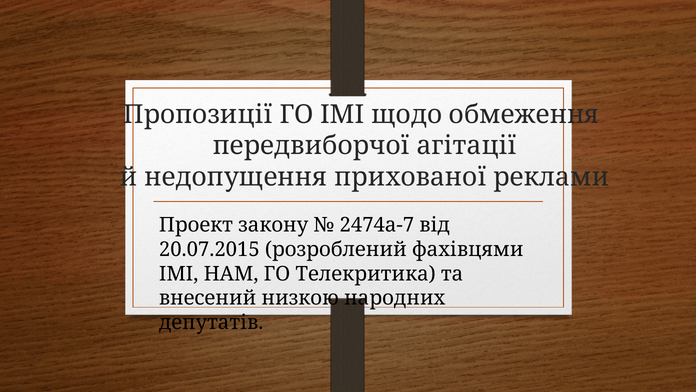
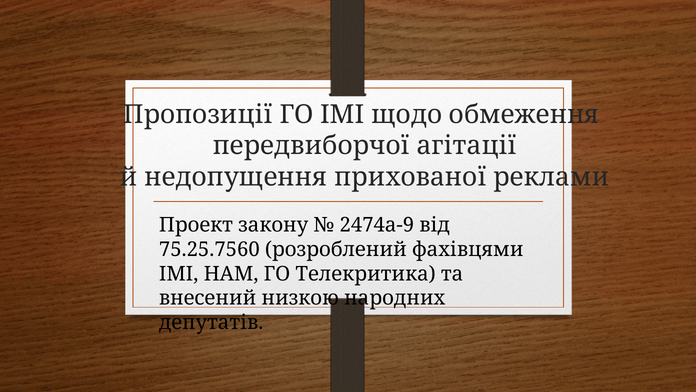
2474а-7: 2474а-7 -> 2474а-9
20.07.2015: 20.07.2015 -> 75.25.7560
